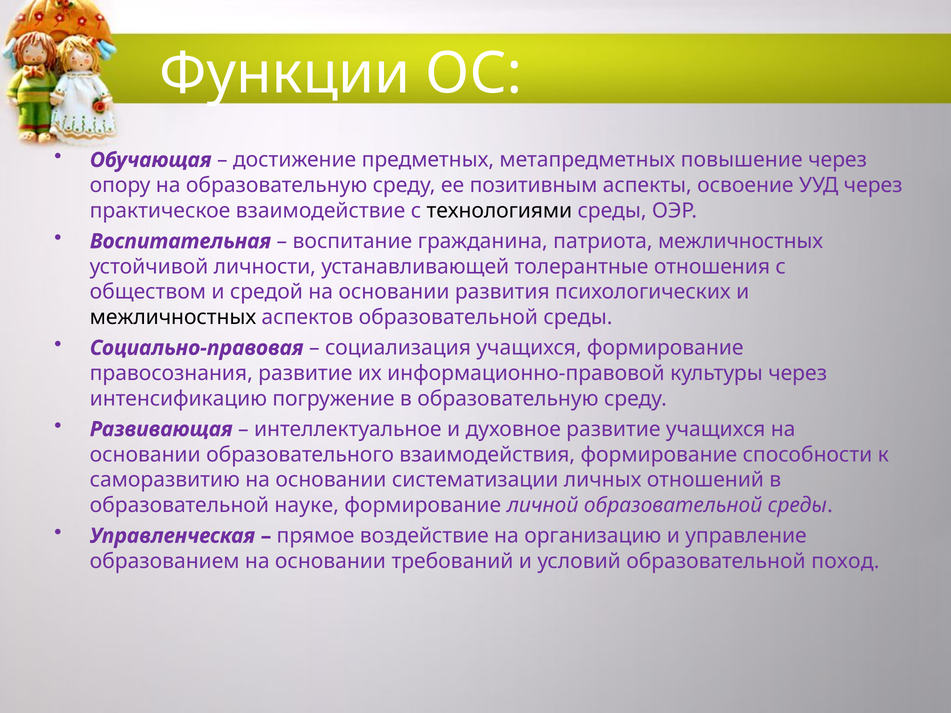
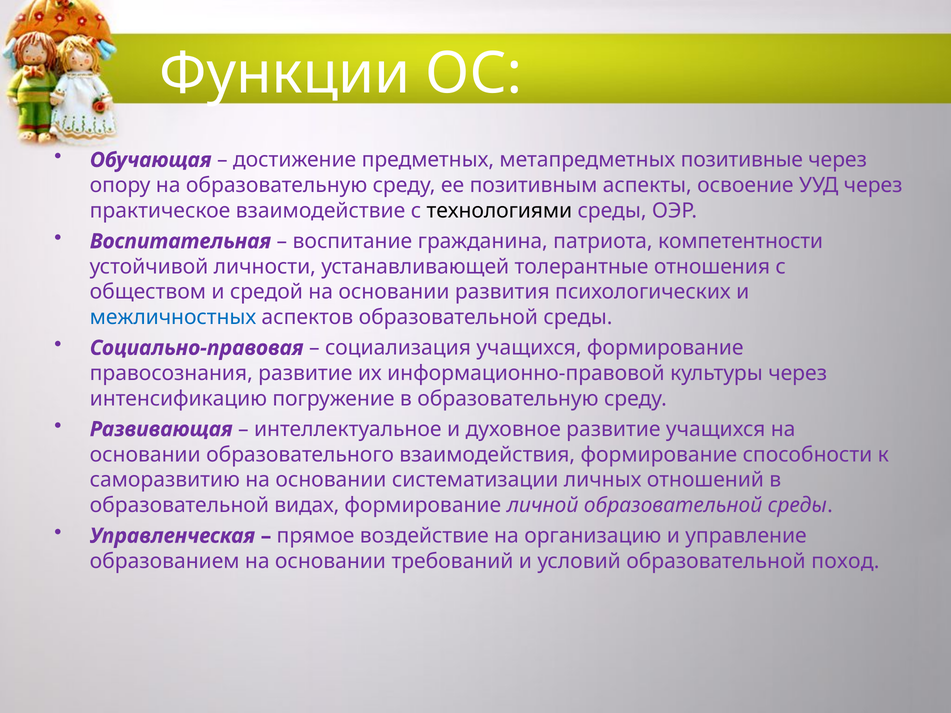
повышение: повышение -> позитивные
патриота межличностных: межличностных -> компетентности
межличностных at (173, 317) colour: black -> blue
науке: науке -> видах
